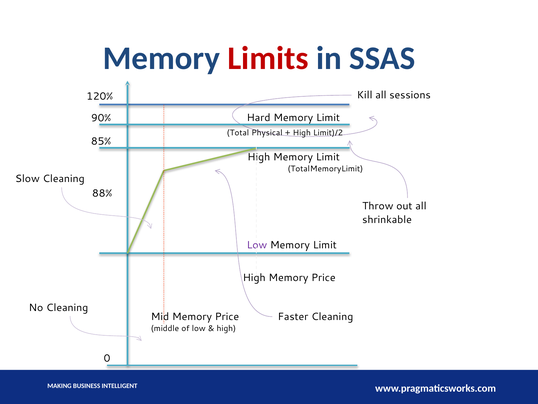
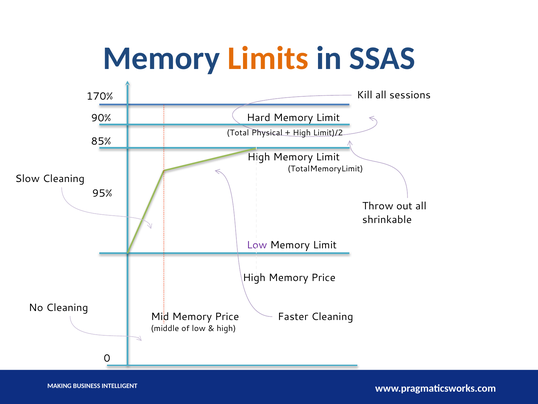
Limits colour: red -> orange
120%: 120% -> 170%
88%: 88% -> 95%
